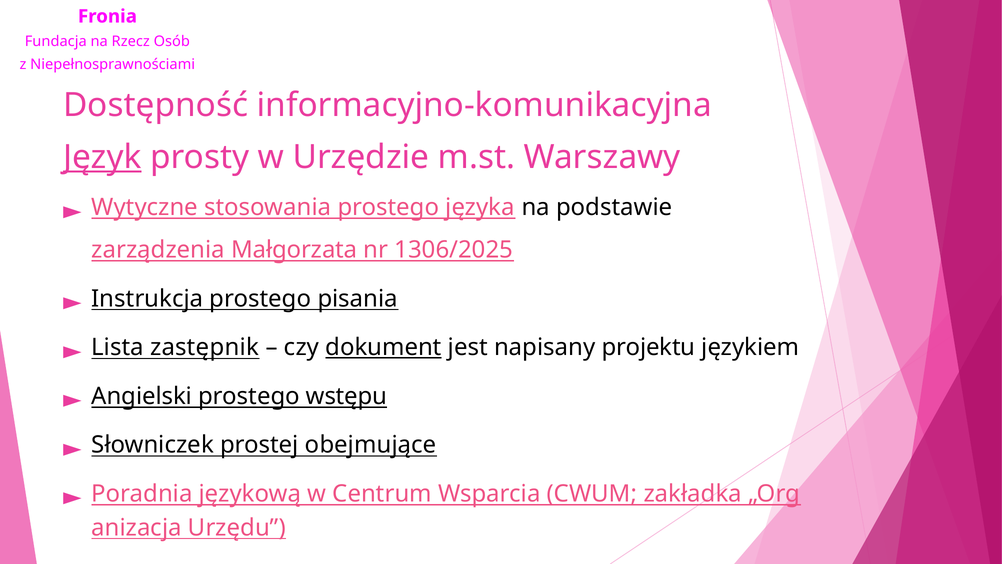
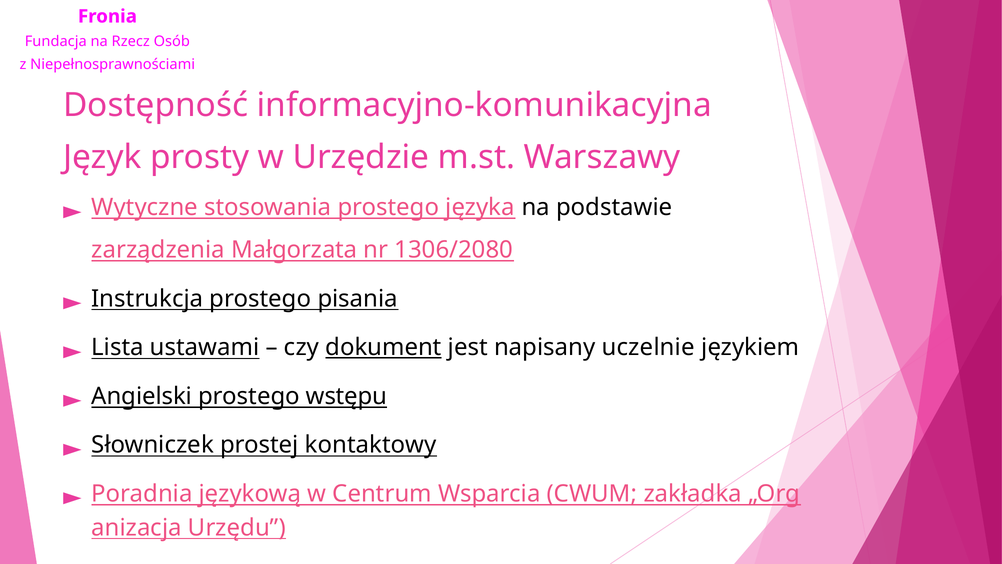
Język underline: present -> none
1306/2025: 1306/2025 -> 1306/2080
zastępnik: zastępnik -> ustawami
projektu: projektu -> uczelnie
obejmujące: obejmujące -> kontaktowy
